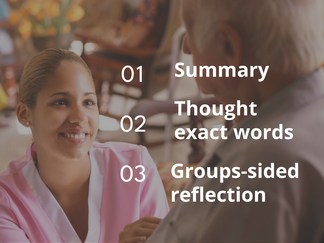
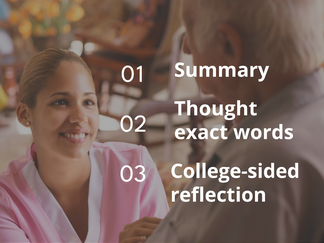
Groups-sided: Groups-sided -> College-sided
